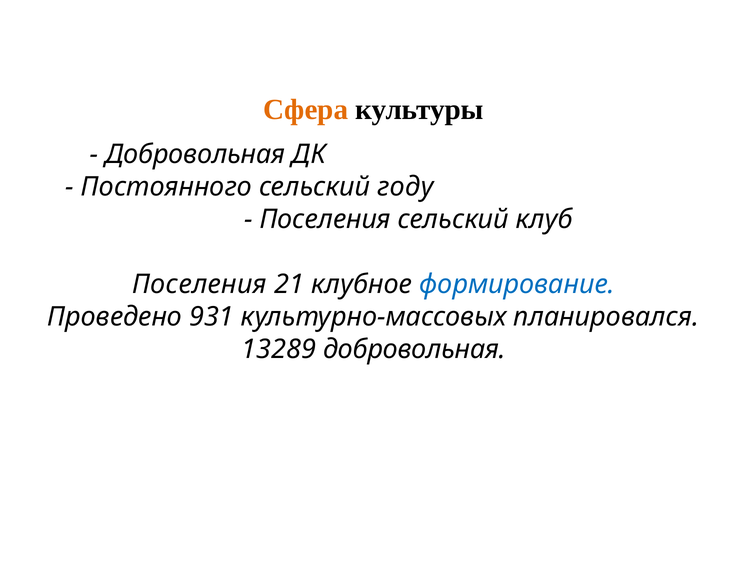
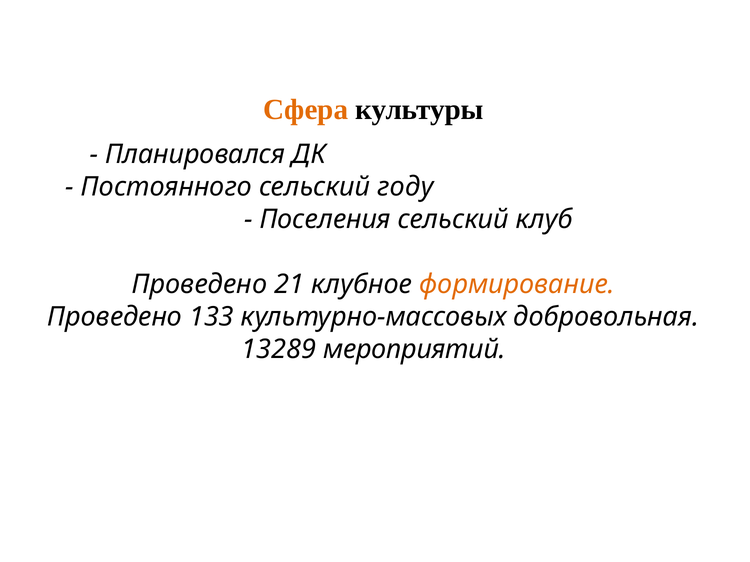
Добровольная at (195, 155): Добровольная -> Планировался
Поселения at (199, 285): Поселения -> Проведено
формирование colour: blue -> orange
931: 931 -> 133
планировался: планировался -> добровольная
13289 добровольная: добровольная -> мероприятий
